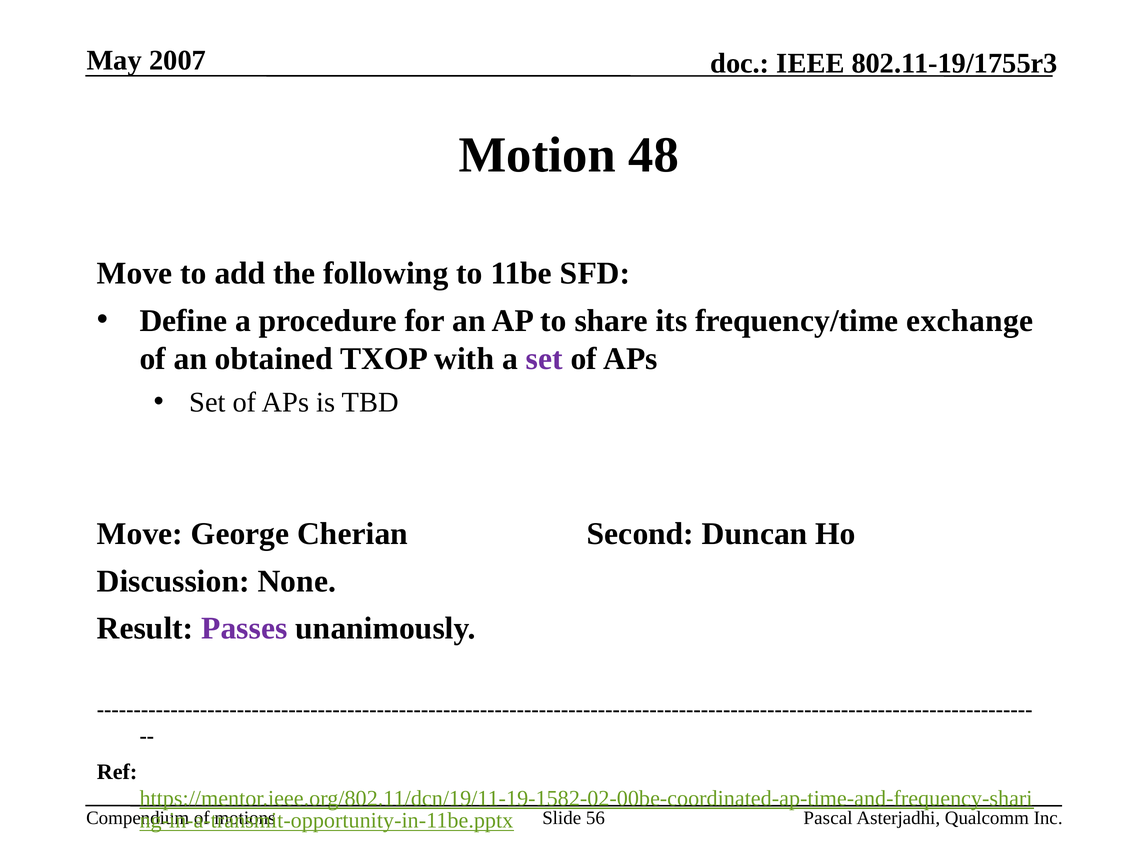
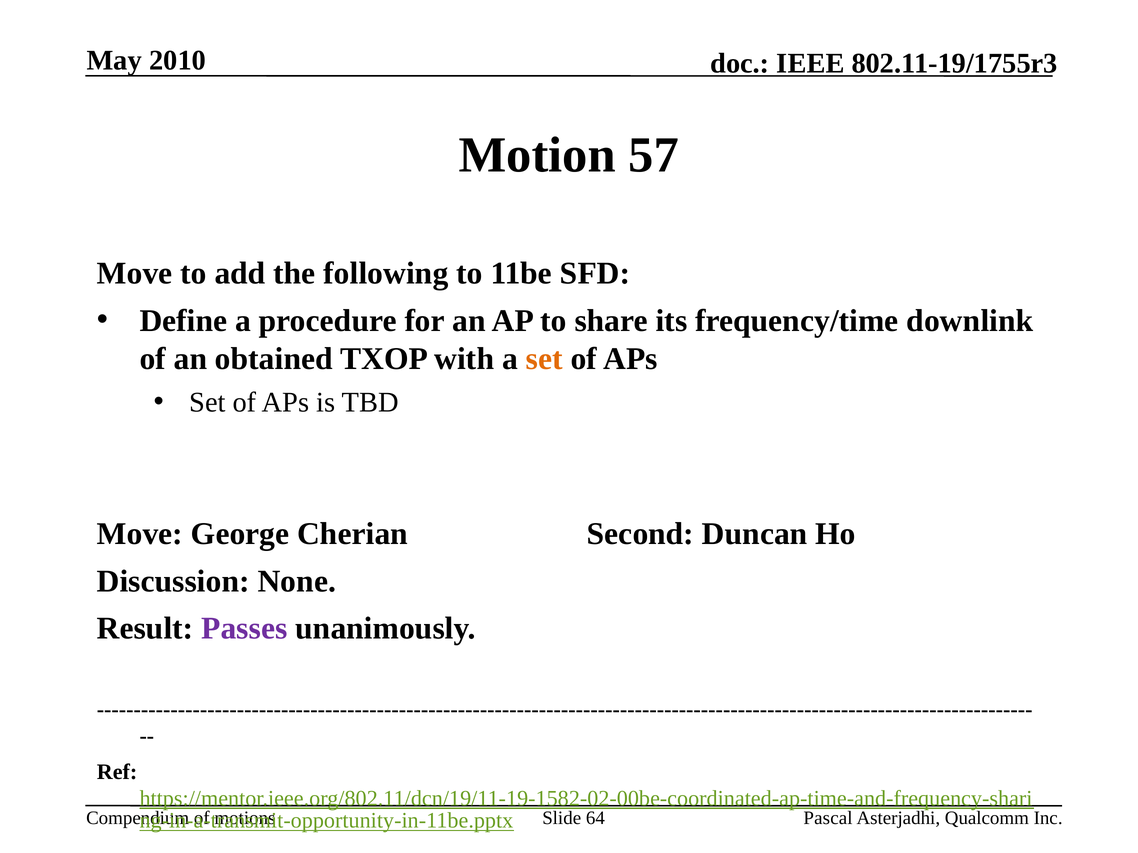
2007: 2007 -> 2010
48: 48 -> 57
exchange: exchange -> downlink
set at (544, 359) colour: purple -> orange
56: 56 -> 64
